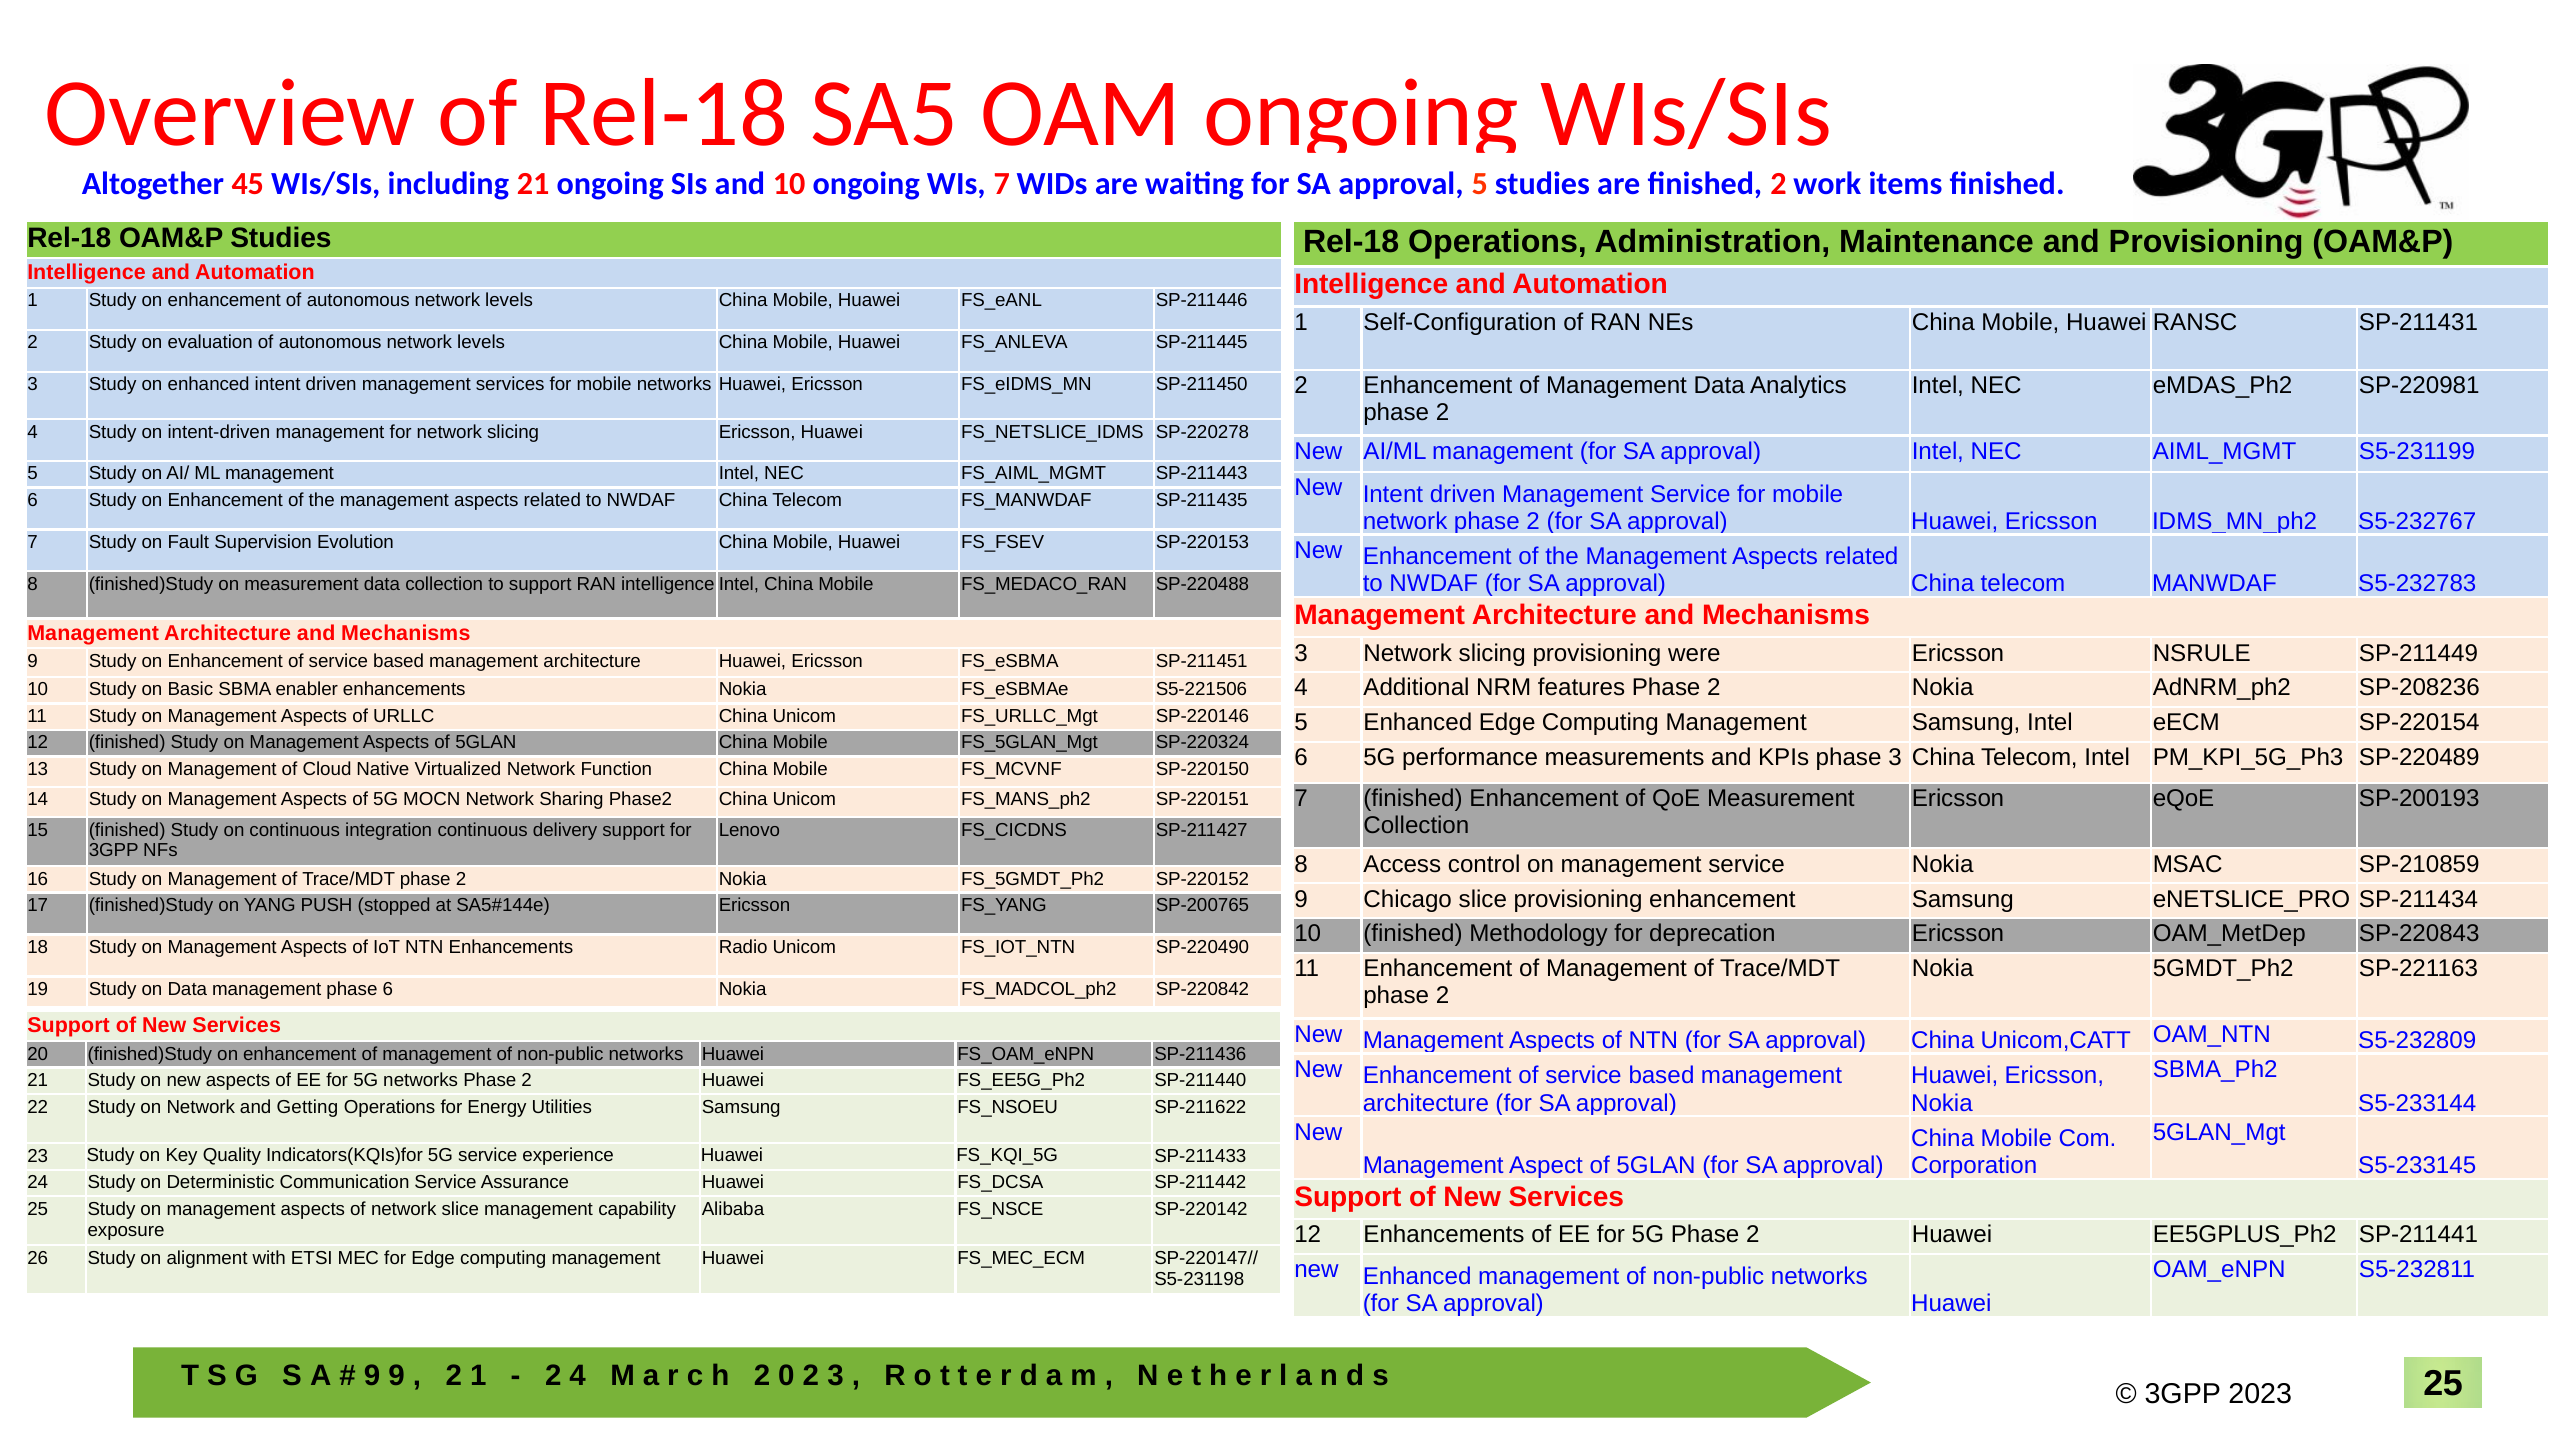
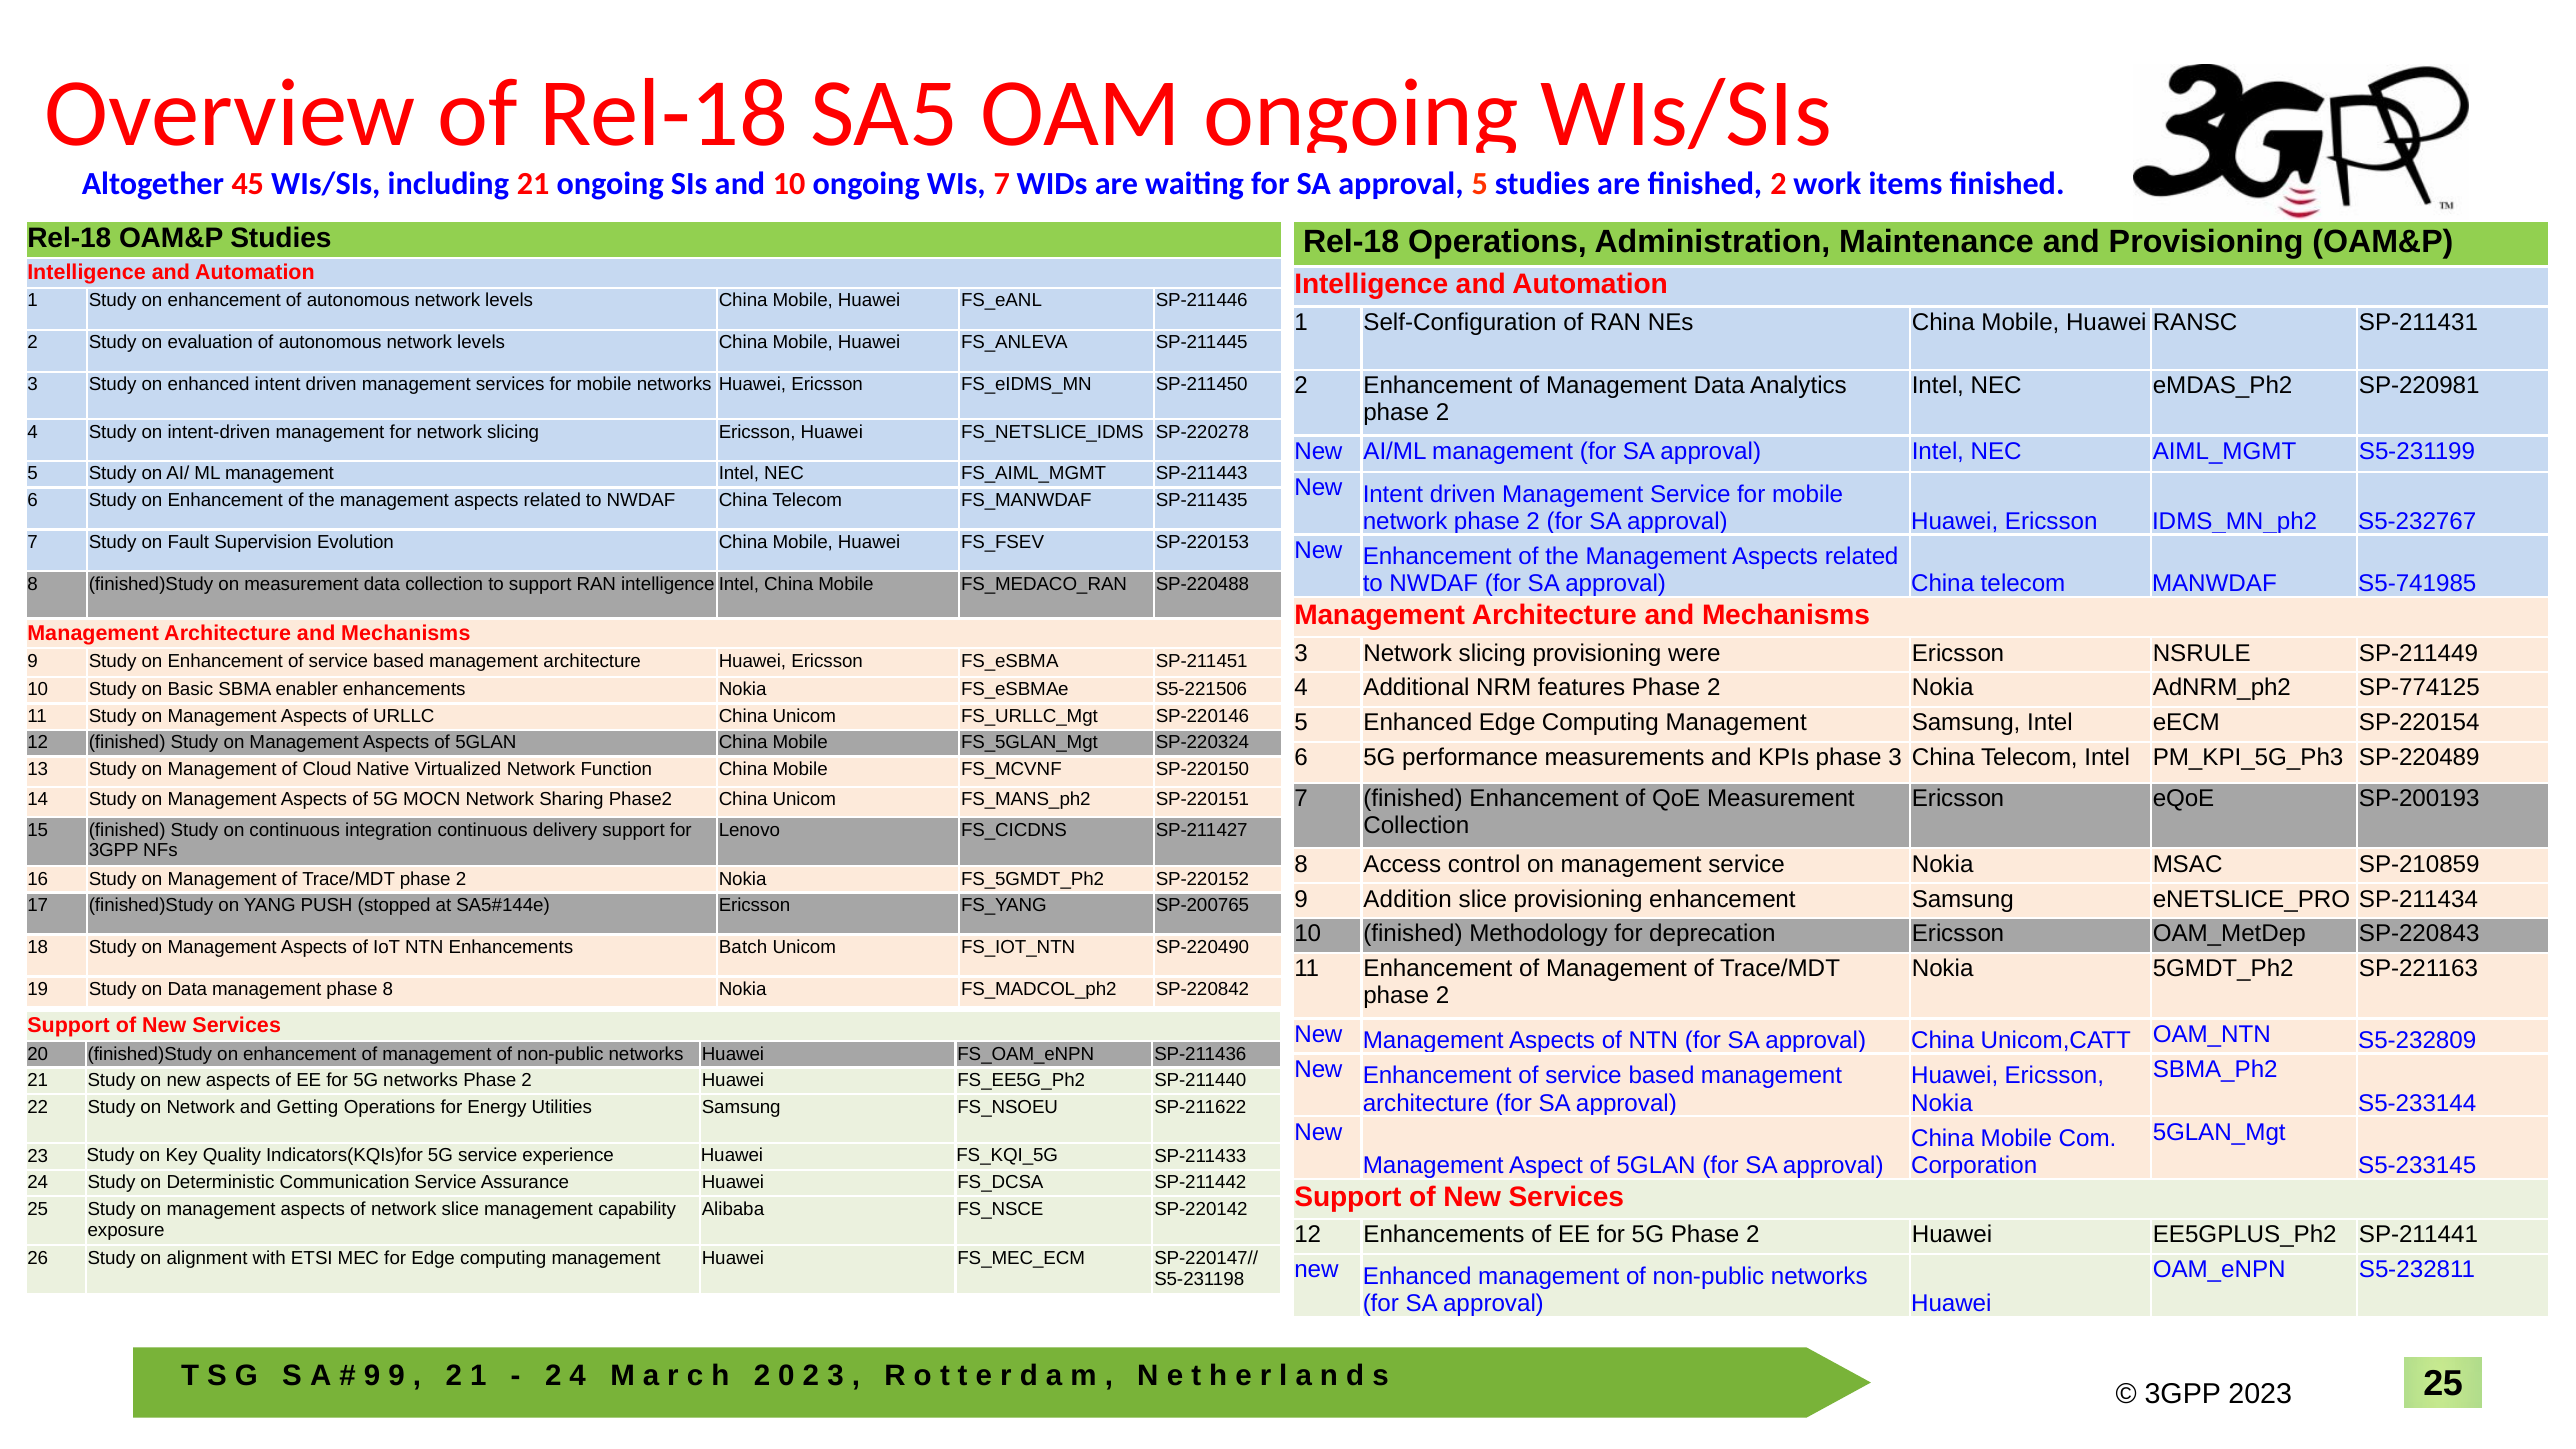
S5-232783: S5-232783 -> S5-741985
SP-208236: SP-208236 -> SP-774125
Chicago: Chicago -> Addition
Radio: Radio -> Batch
phase 6: 6 -> 8
